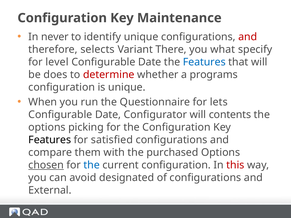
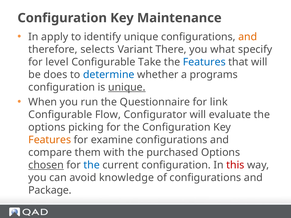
never: never -> apply
and at (248, 37) colour: red -> orange
Date at (150, 62): Date -> Take
determine colour: red -> blue
unique at (127, 87) underline: none -> present
lets: lets -> link
Date at (108, 115): Date -> Flow
contents: contents -> evaluate
Features at (50, 140) colour: black -> orange
satisfied: satisfied -> examine
designated: designated -> knowledge
External: External -> Package
